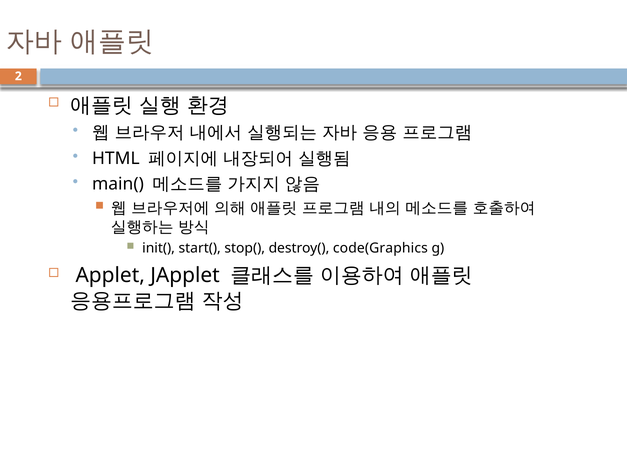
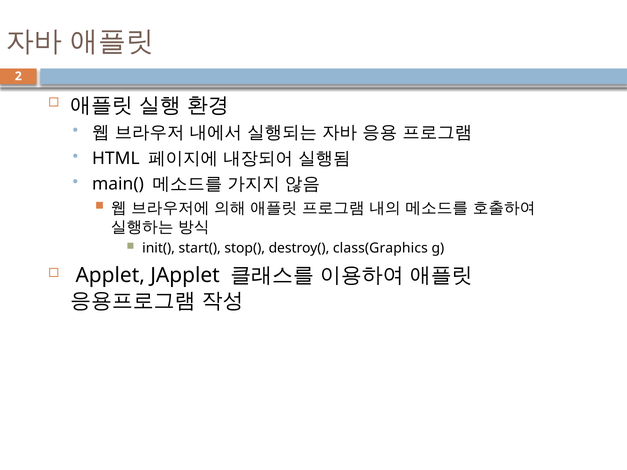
code(Graphics: code(Graphics -> class(Graphics
